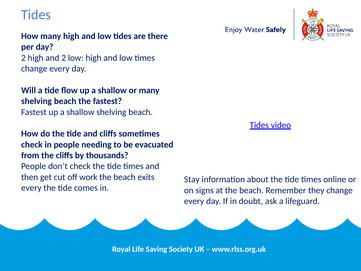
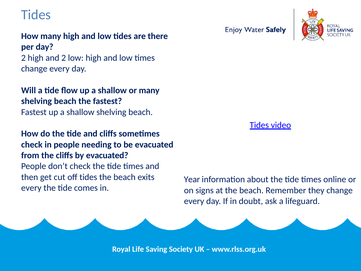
by thousands: thousands -> evacuated
off work: work -> tides
Stay: Stay -> Year
